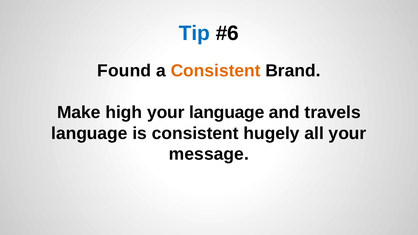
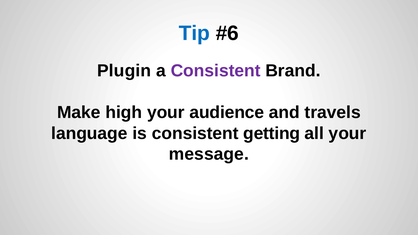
Found: Found -> Plugin
Consistent at (216, 71) colour: orange -> purple
your language: language -> audience
hugely: hugely -> getting
